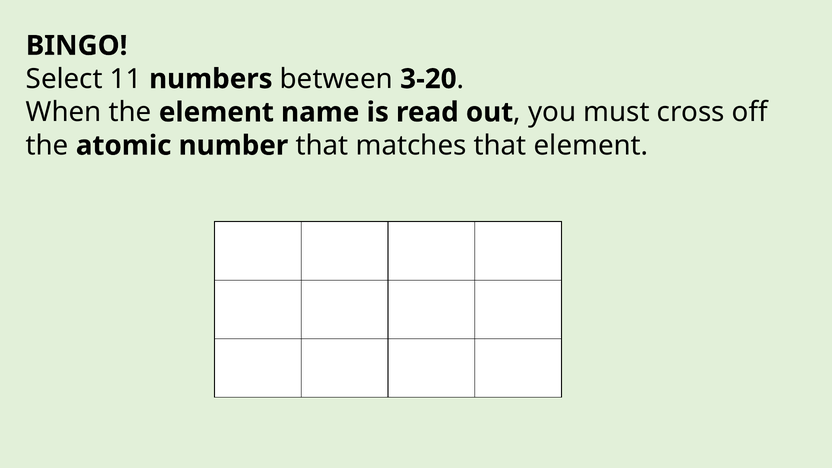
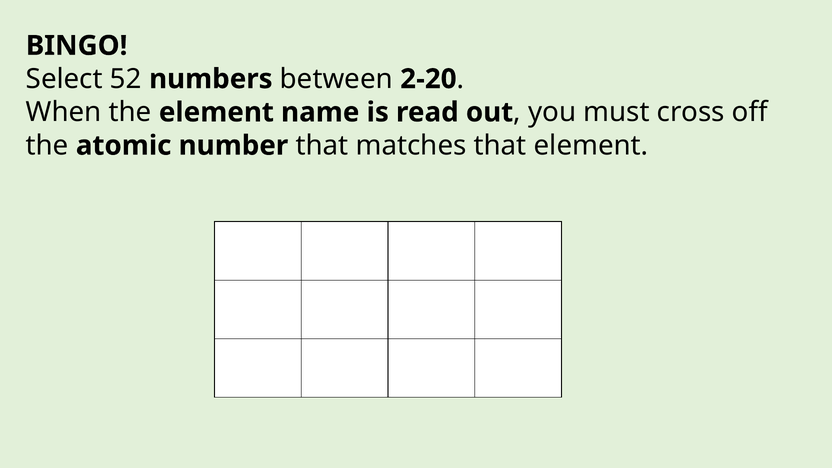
11: 11 -> 52
3-20: 3-20 -> 2-20
